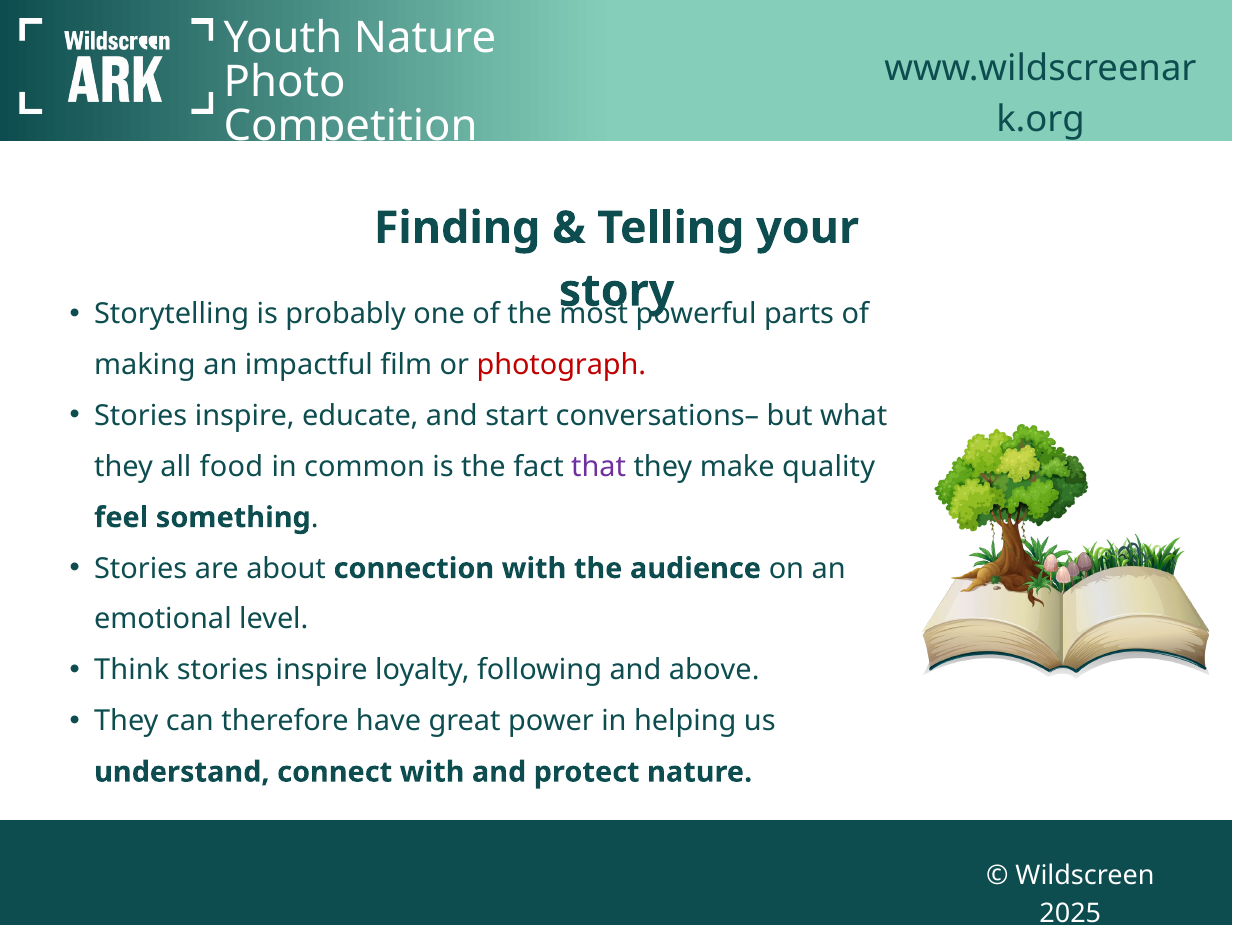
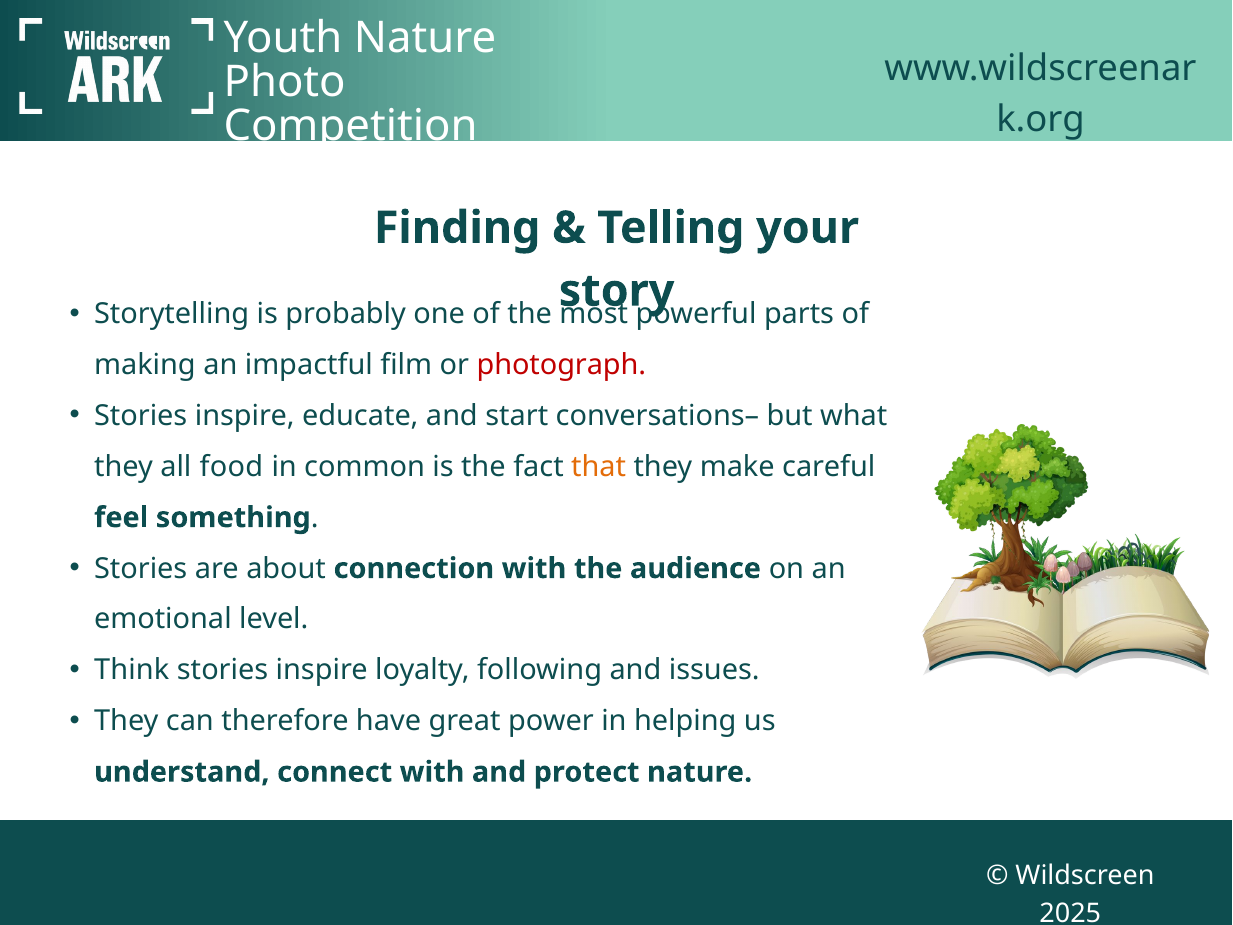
that colour: purple -> orange
quality: quality -> careful
above: above -> issues
